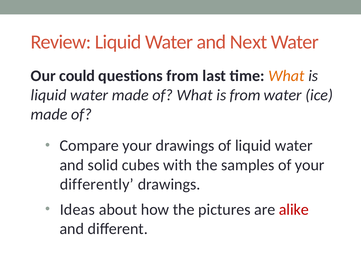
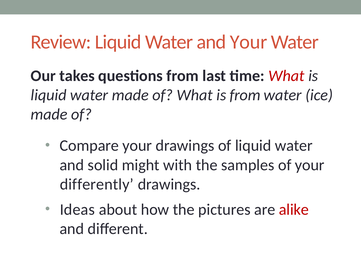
and Next: Next -> Your
could: could -> takes
What at (287, 76) colour: orange -> red
cubes: cubes -> might
